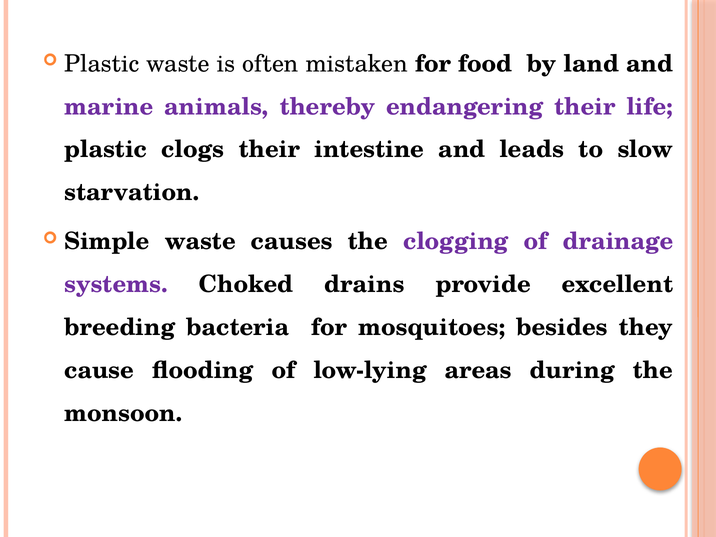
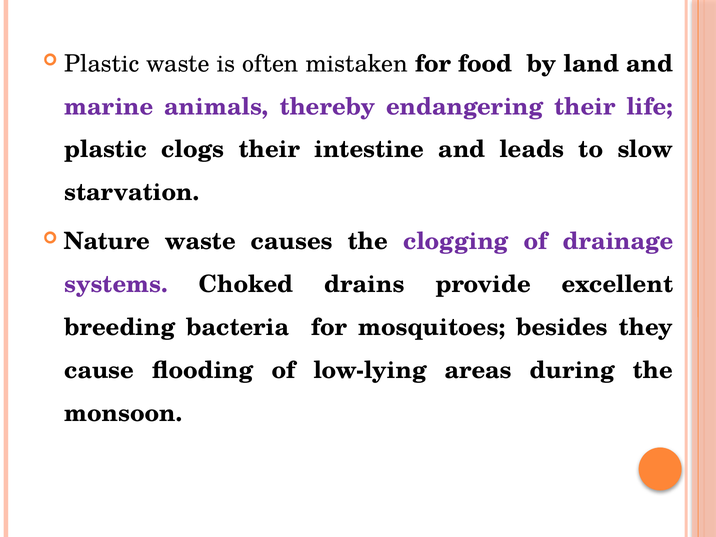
Simple: Simple -> Nature
